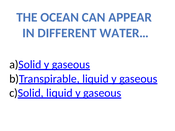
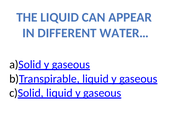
THE OCEAN: OCEAN -> LIQUID
